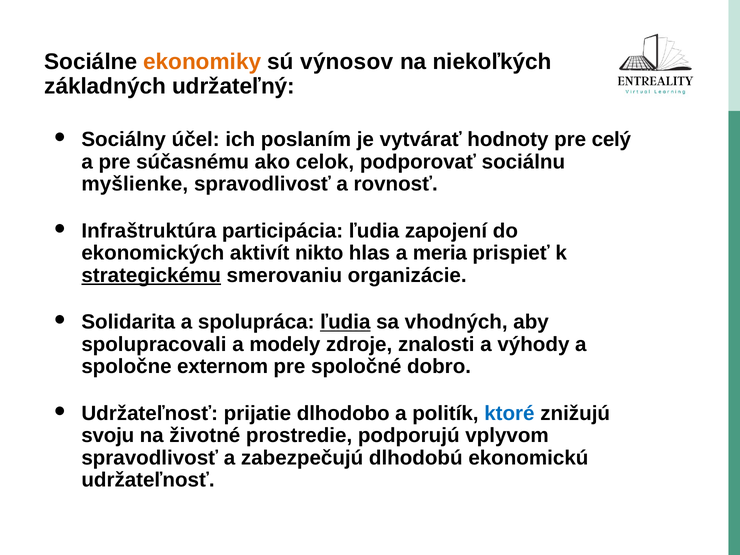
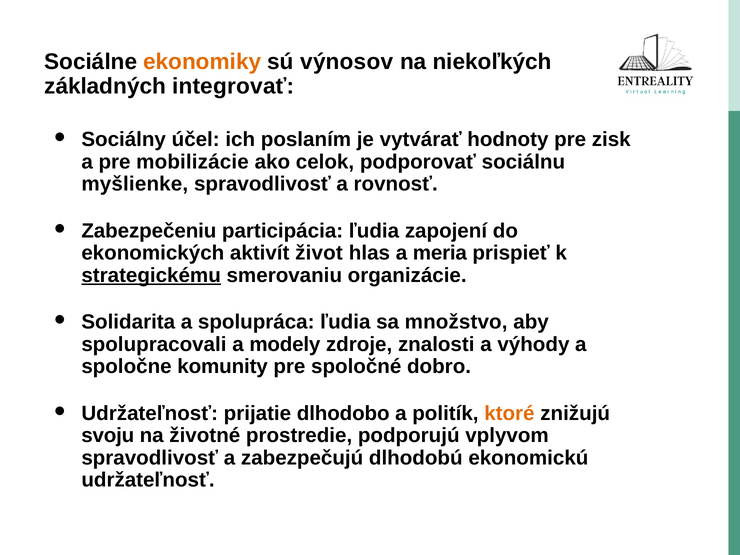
udržateľný: udržateľný -> integrovať
celý: celý -> zisk
súčasnému: súčasnému -> mobilizácie
Infraštruktúra: Infraštruktúra -> Zabezpečeniu
nikto: nikto -> život
ľudia at (345, 322) underline: present -> none
vhodných: vhodných -> množstvo
externom: externom -> komunity
ktoré colour: blue -> orange
